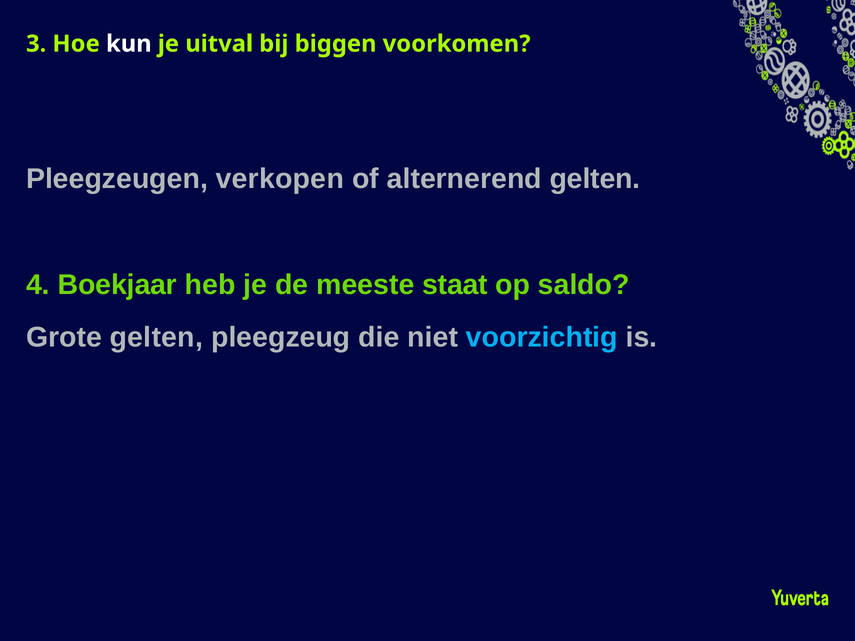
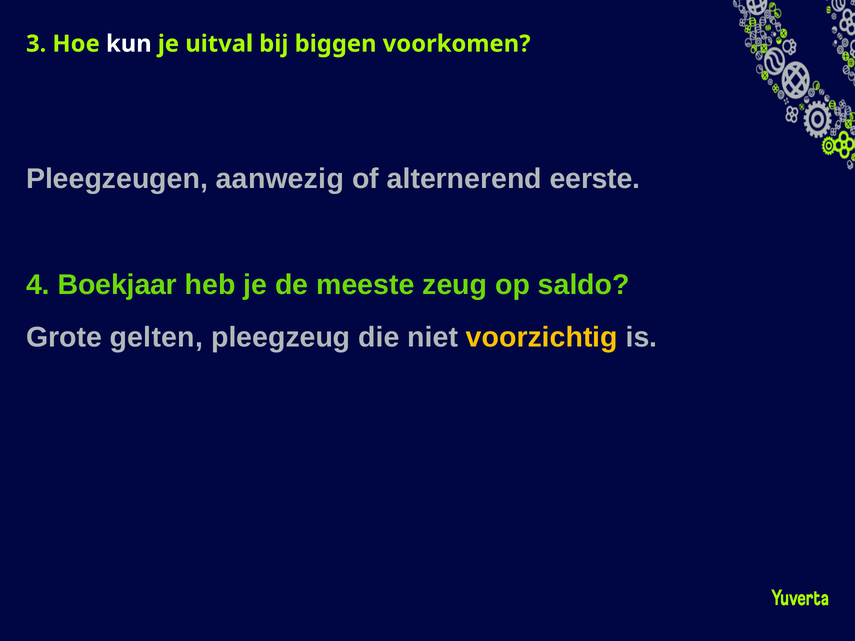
verkopen: verkopen -> aanwezig
alternerend gelten: gelten -> eerste
staat: staat -> zeug
voorzichtig colour: light blue -> yellow
